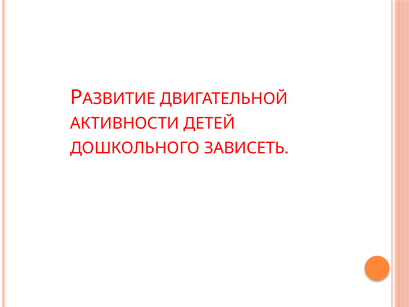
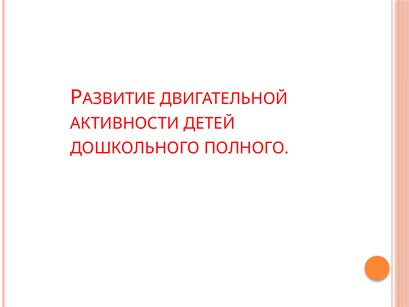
ЗАВИСЕТЬ: ЗАВИСЕТЬ -> ПОЛНОГО
